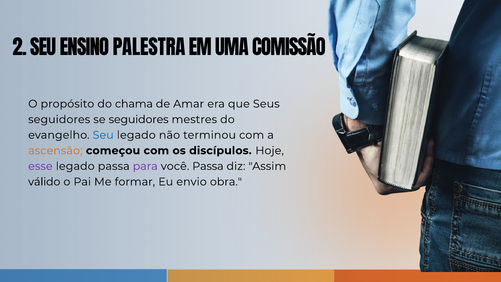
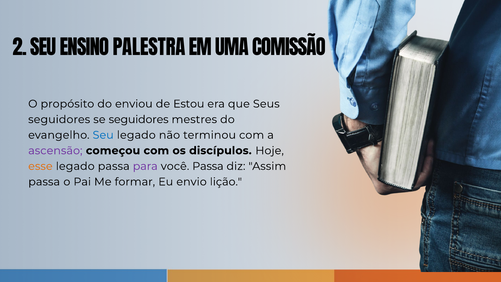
chama: chama -> enviou
Amar: Amar -> Estou
ascensão colour: orange -> purple
esse colour: purple -> orange
válido at (44, 182): válido -> passa
obra: obra -> lição
